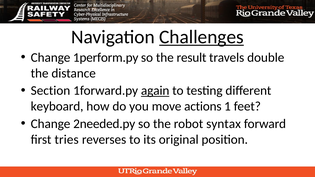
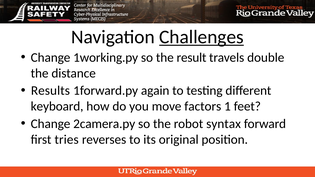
1perform.py: 1perform.py -> 1working.py
Section: Section -> Results
again underline: present -> none
actions: actions -> factors
2needed.py: 2needed.py -> 2camera.py
